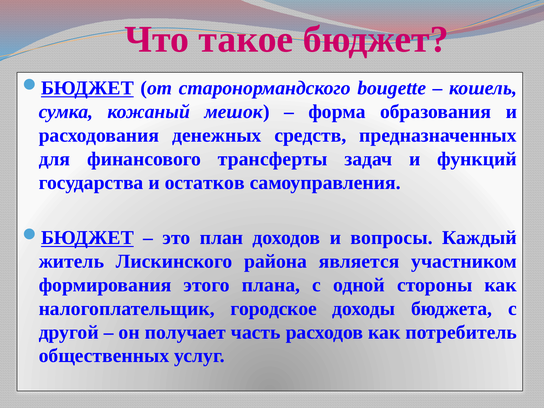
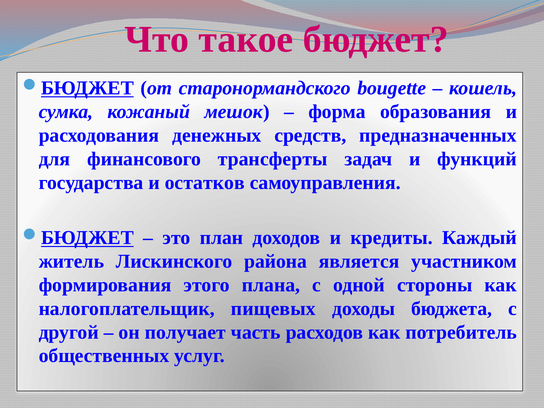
вопросы: вопросы -> кредиты
городское: городское -> пищевых
